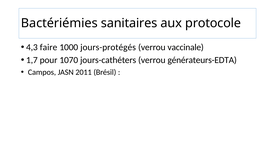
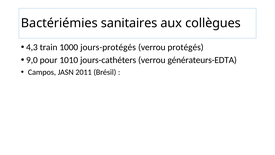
protocole: protocole -> collègues
faire: faire -> train
vaccinale: vaccinale -> protégés
1,7: 1,7 -> 9,0
1070: 1070 -> 1010
